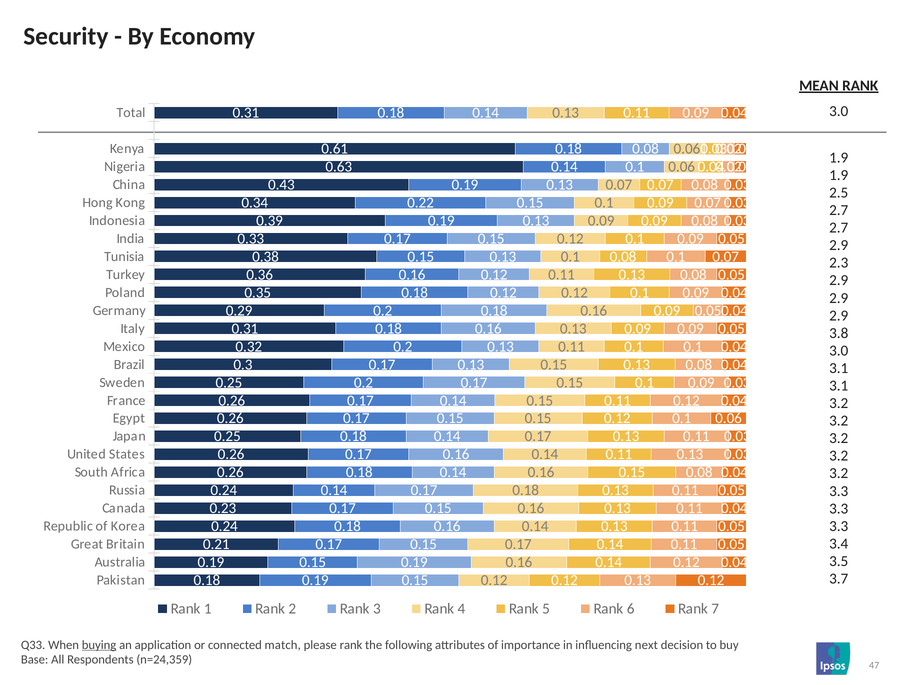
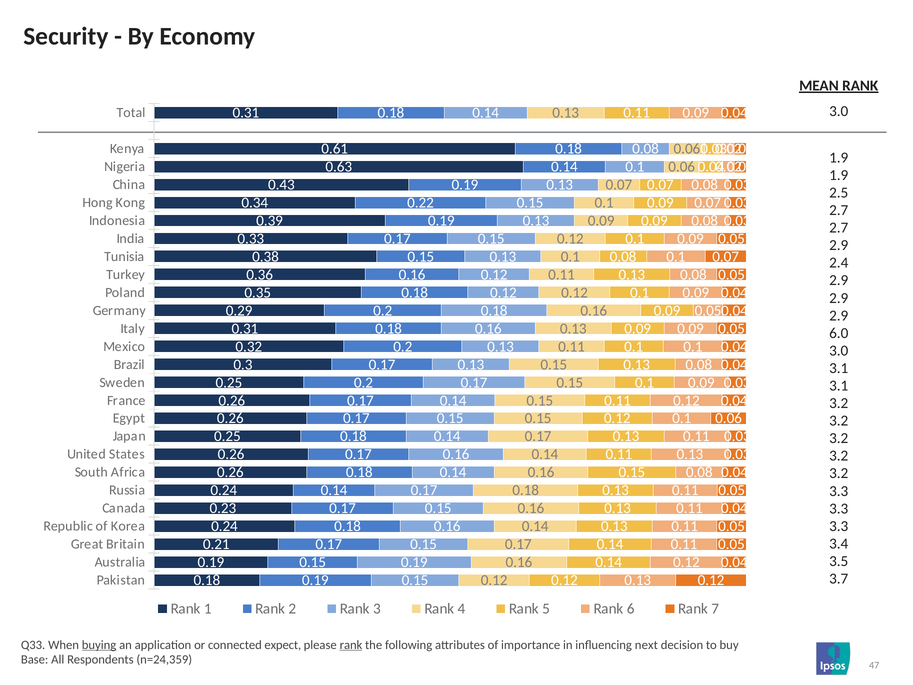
2.3: 2.3 -> 2.4
3.8: 3.8 -> 6.0
match: match -> expect
rank at (351, 645) underline: none -> present
